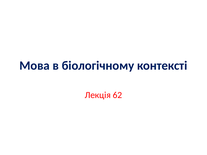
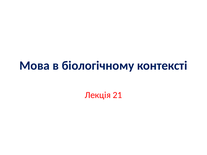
62: 62 -> 21
